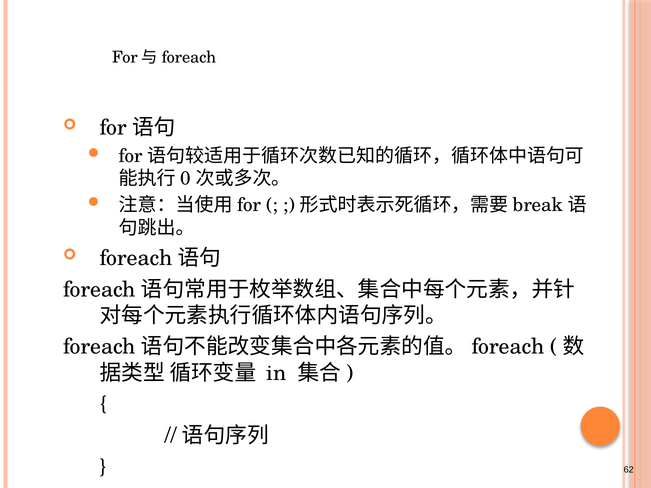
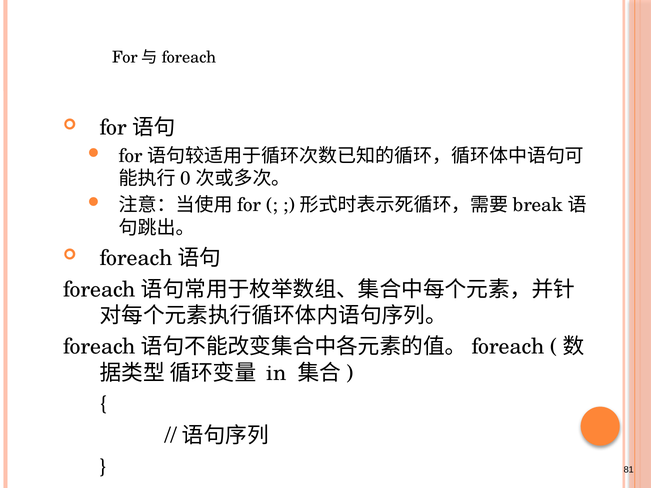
62: 62 -> 81
